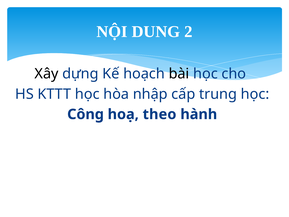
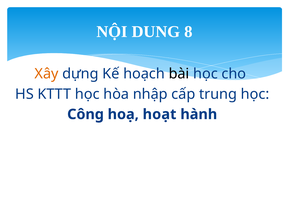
2: 2 -> 8
Xây colour: black -> orange
theo: theo -> hoạt
